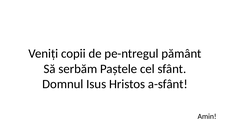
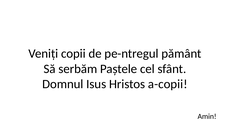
a-sfânt: a-sfânt -> a-copii
